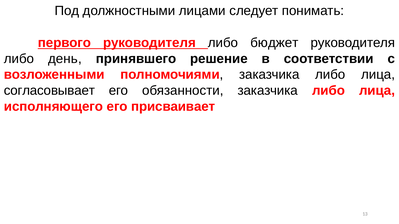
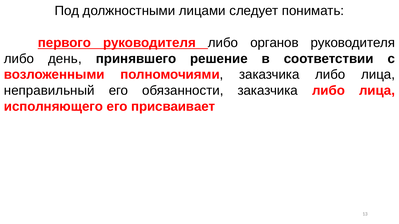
бюджет: бюджет -> органов
согласовывает: согласовывает -> неправильный
